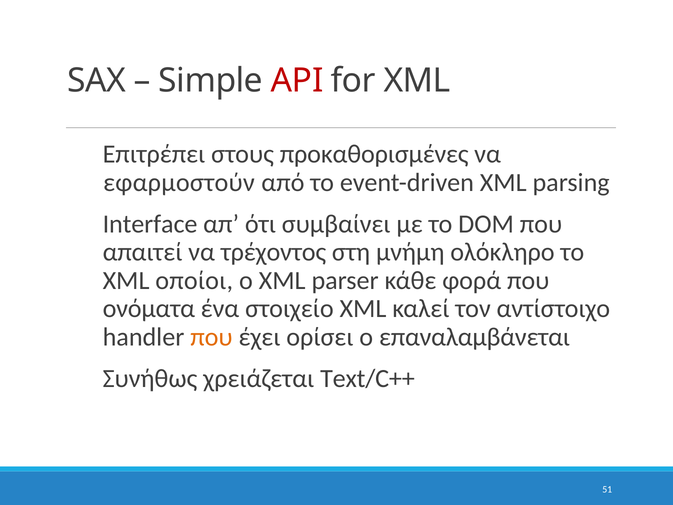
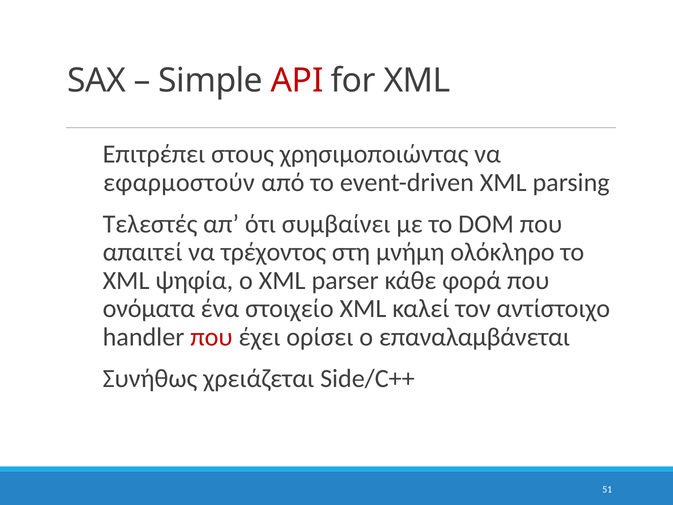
προκαθορισμένες: προκαθορισμένες -> χρησιμοποιώντας
Interface: Interface -> Τελεστές
οποίοι: οποίοι -> ψηφία
που at (211, 337) colour: orange -> red
Text/C++: Text/C++ -> Side/C++
